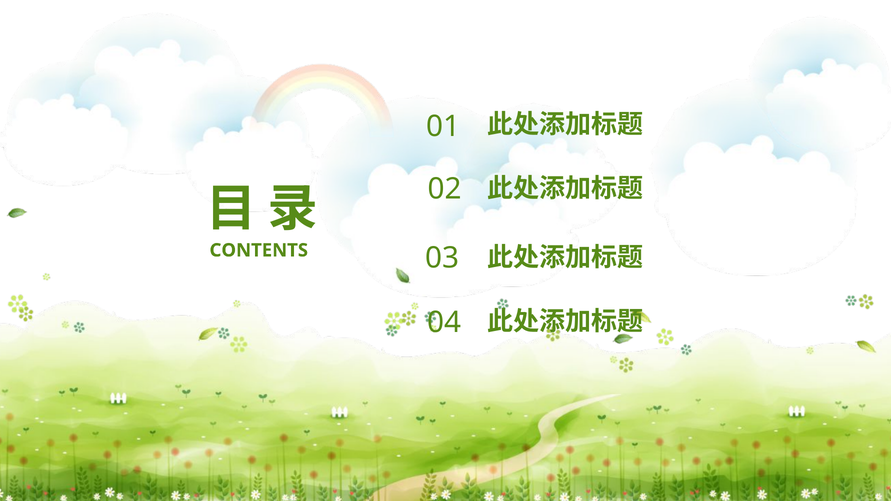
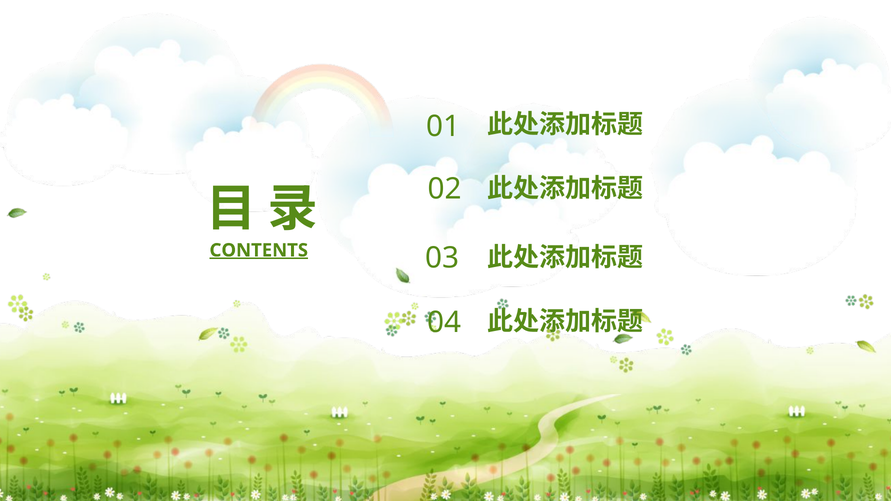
CONTENTS underline: none -> present
